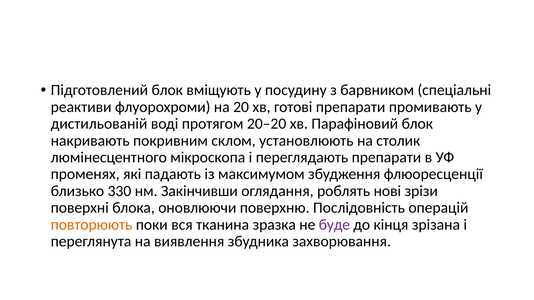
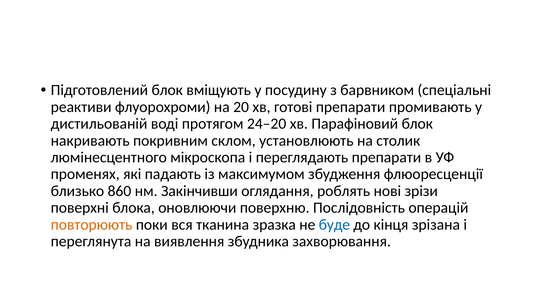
20–20: 20–20 -> 24–20
330: 330 -> 860
буде colour: purple -> blue
